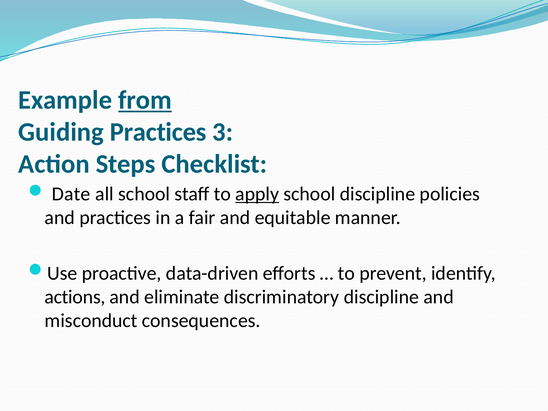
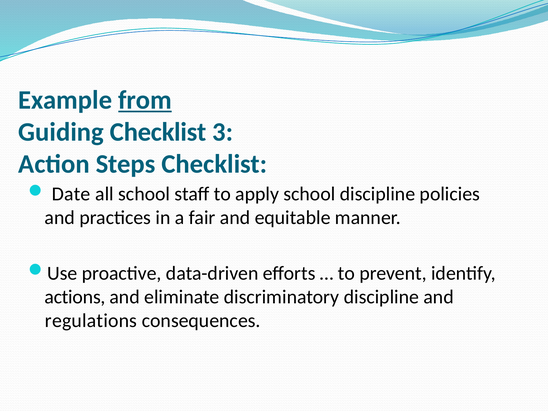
Guiding Practices: Practices -> Checklist
apply underline: present -> none
misconduct: misconduct -> regulations
